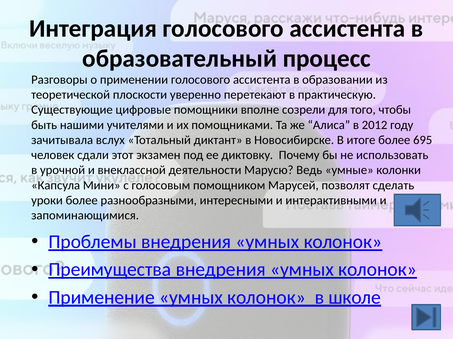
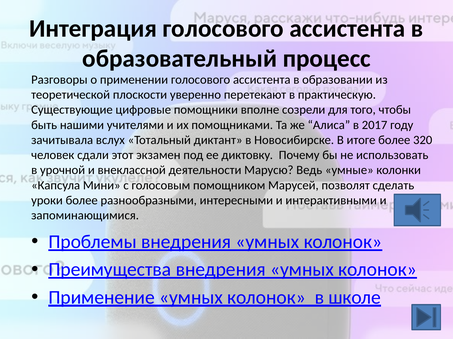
2012: 2012 -> 2017
695: 695 -> 320
